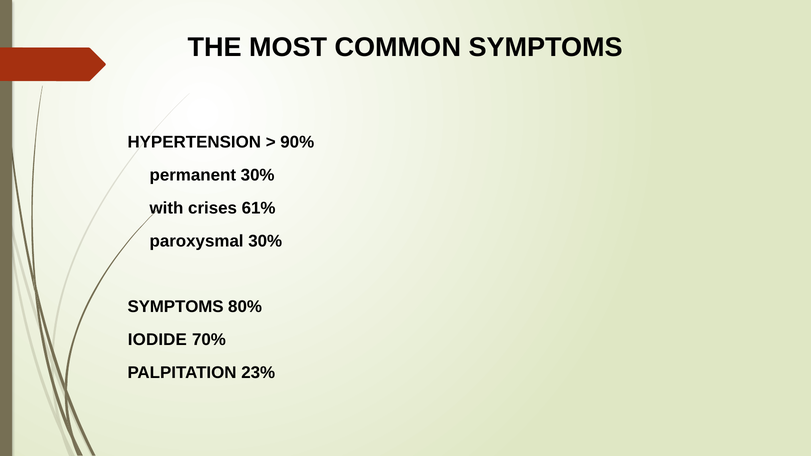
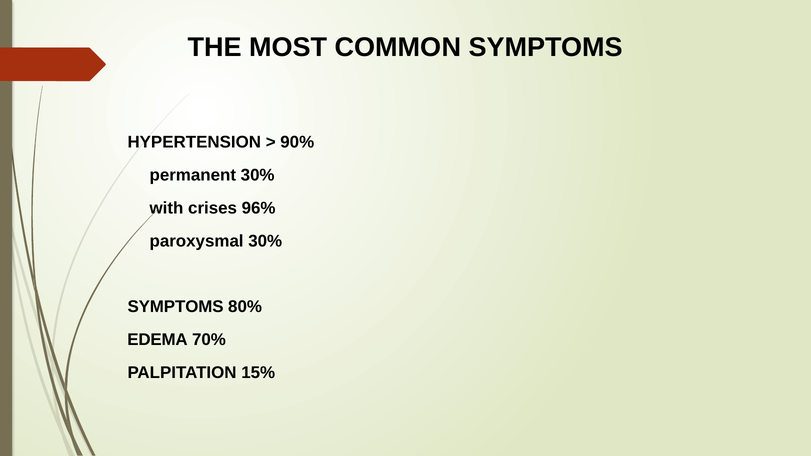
61%: 61% -> 96%
IODIDE: IODIDE -> EDEMA
23%: 23% -> 15%
